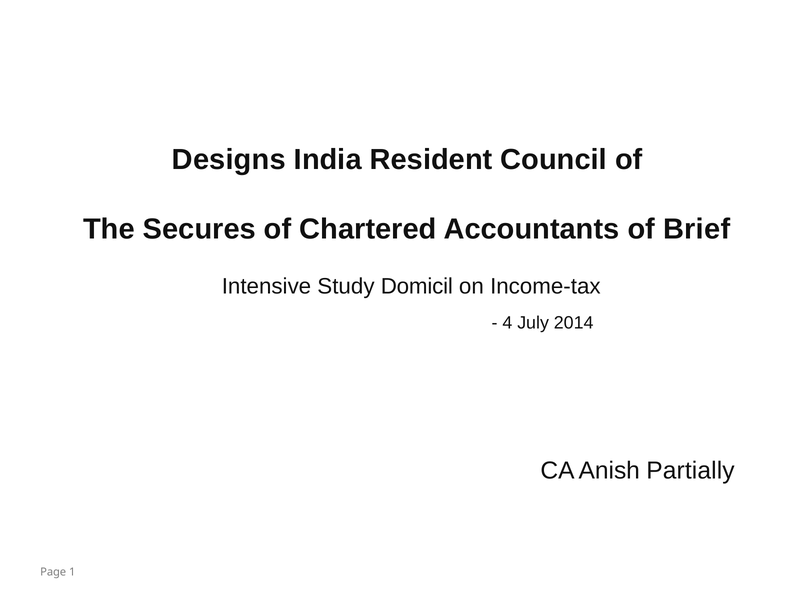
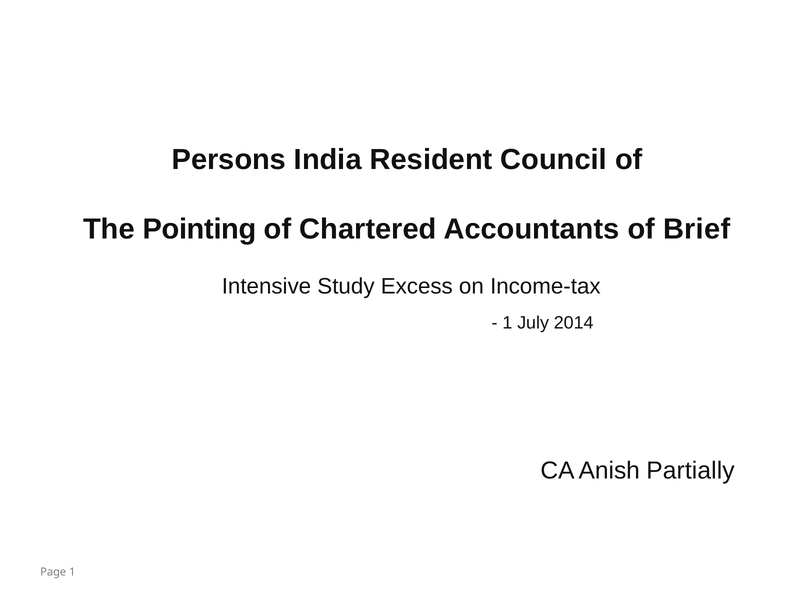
Designs: Designs -> Persons
Secures: Secures -> Pointing
Domicil: Domicil -> Excess
4 at (507, 323): 4 -> 1
